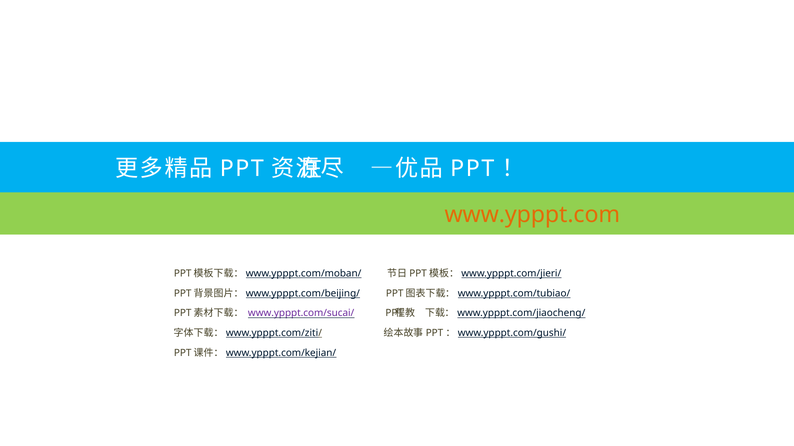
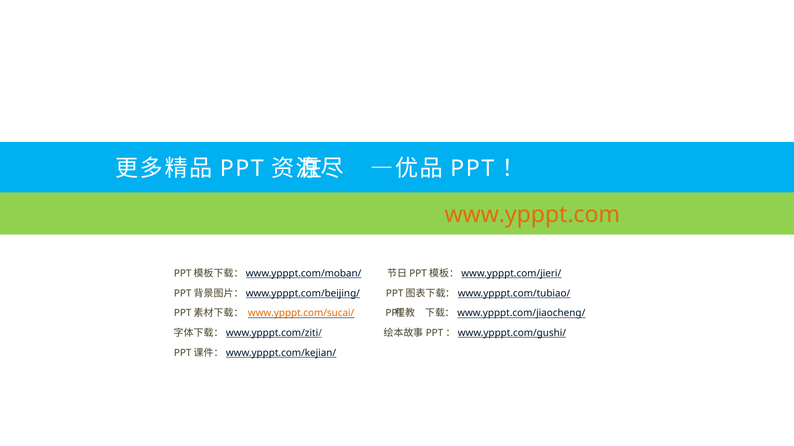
www.ypppt.com/sucai/ colour: purple -> orange
